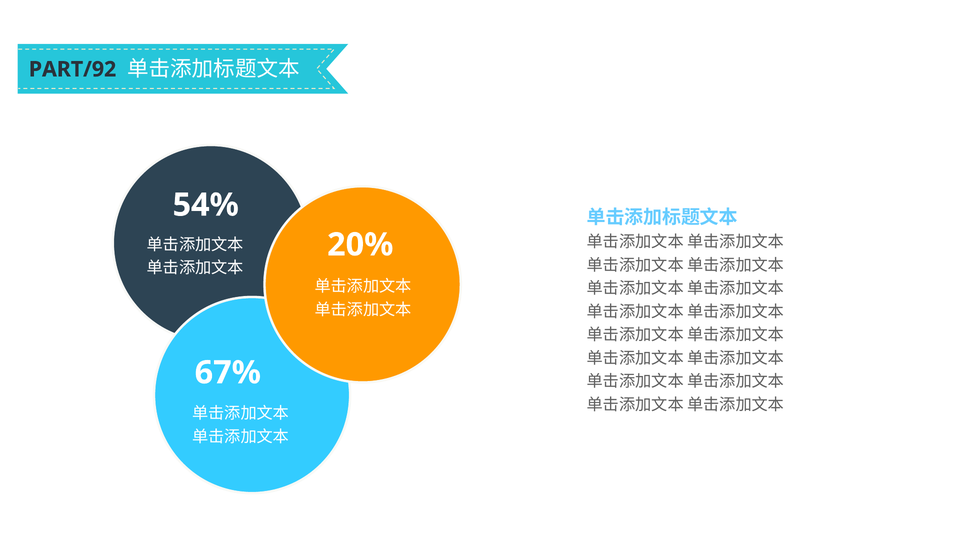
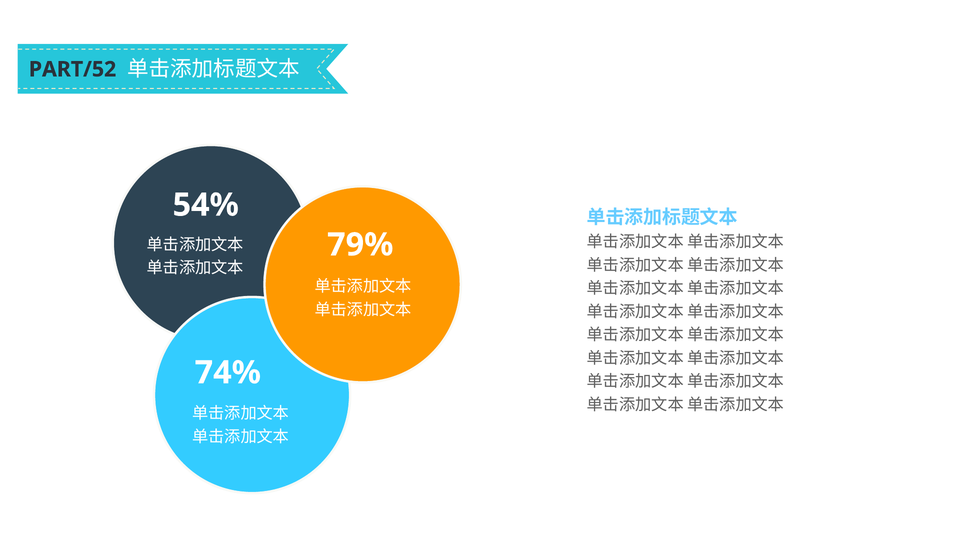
PART/92: PART/92 -> PART/52
20%: 20% -> 79%
67%: 67% -> 74%
